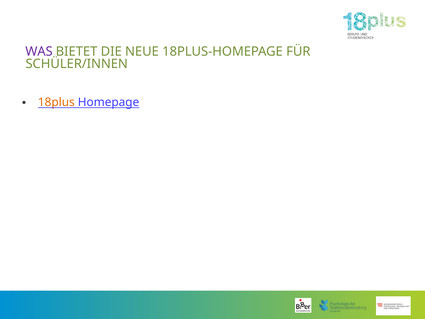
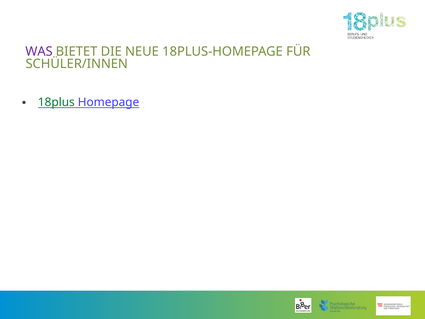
18plus colour: orange -> green
